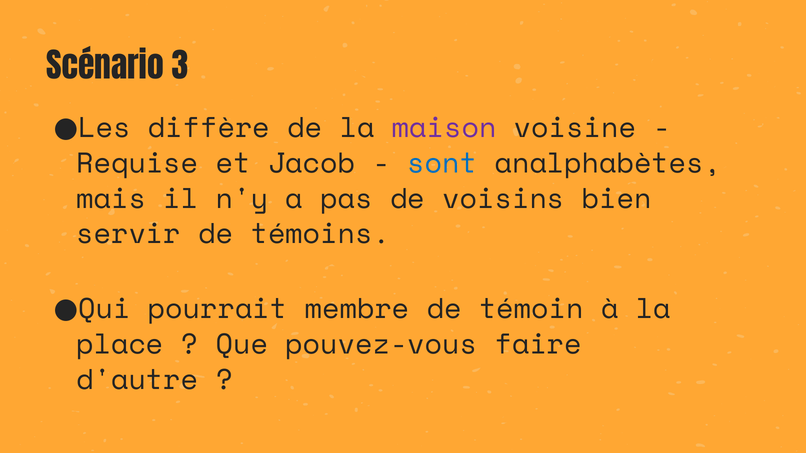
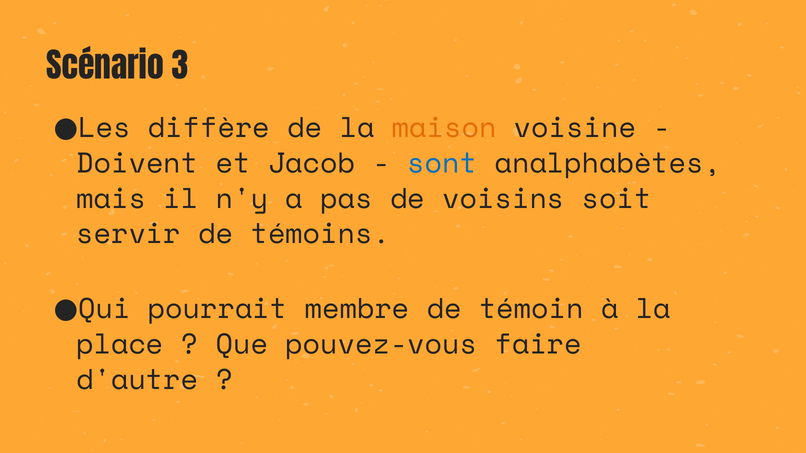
maison colour: purple -> orange
Requise: Requise -> Doivent
bien: bien -> soit
